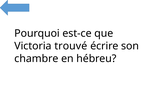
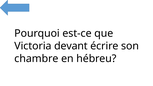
trouvé: trouvé -> devant
